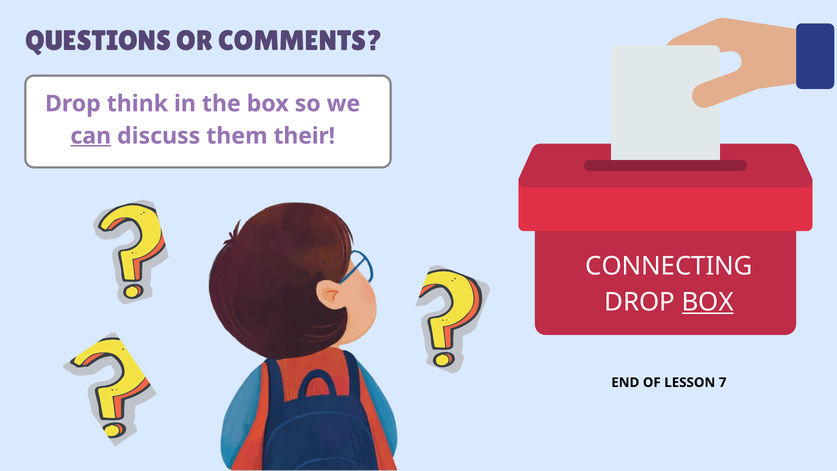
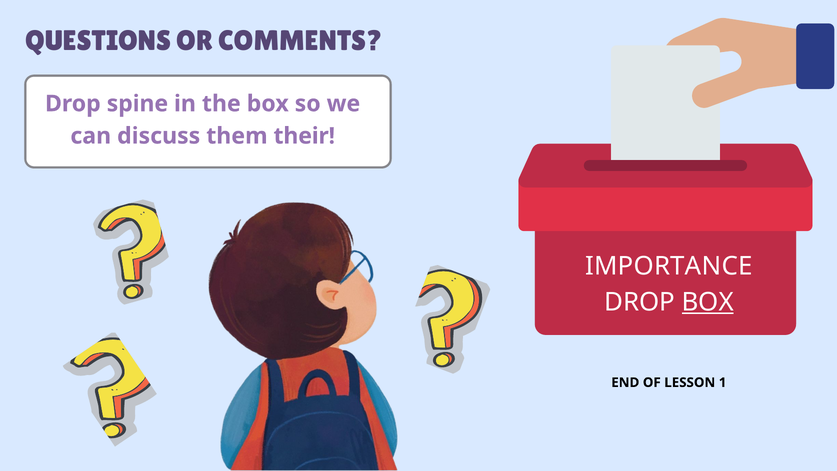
think: think -> spine
can underline: present -> none
CONNECTING: CONNECTING -> IMPORTANCE
7: 7 -> 1
